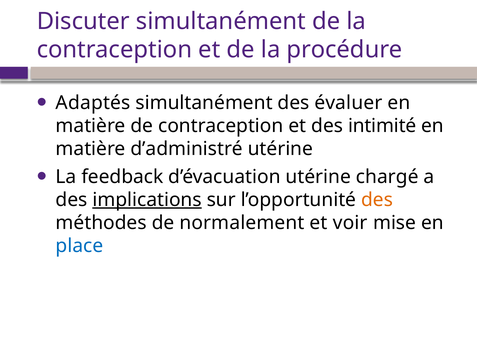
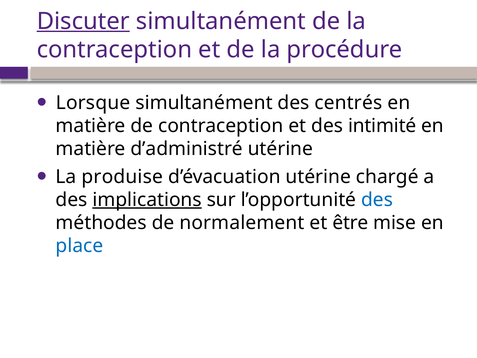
Discuter underline: none -> present
Adaptés: Adaptés -> Lorsque
évaluer: évaluer -> centrés
feedback: feedback -> produise
des at (377, 200) colour: orange -> blue
voir: voir -> être
